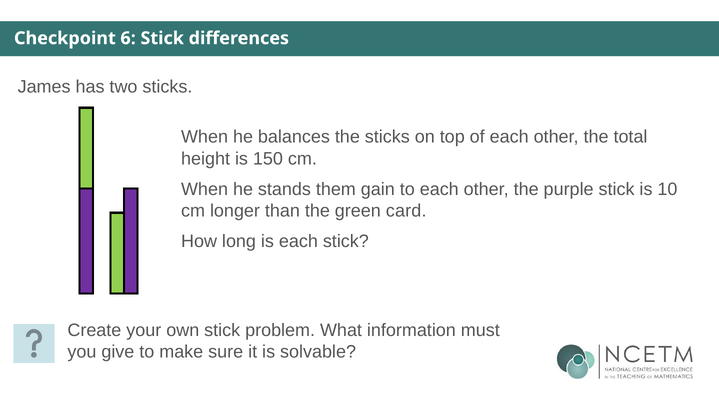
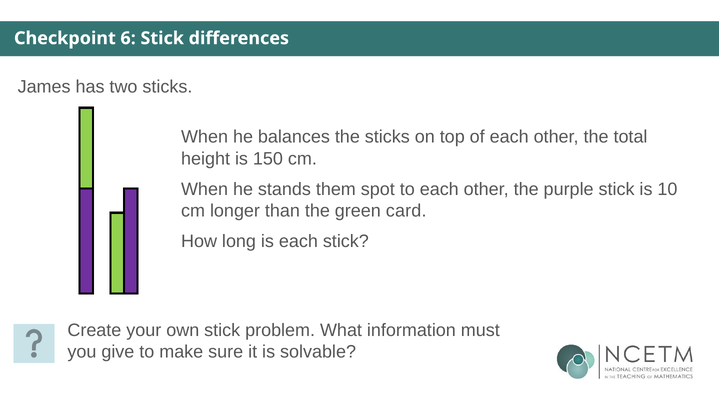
gain: gain -> spot
